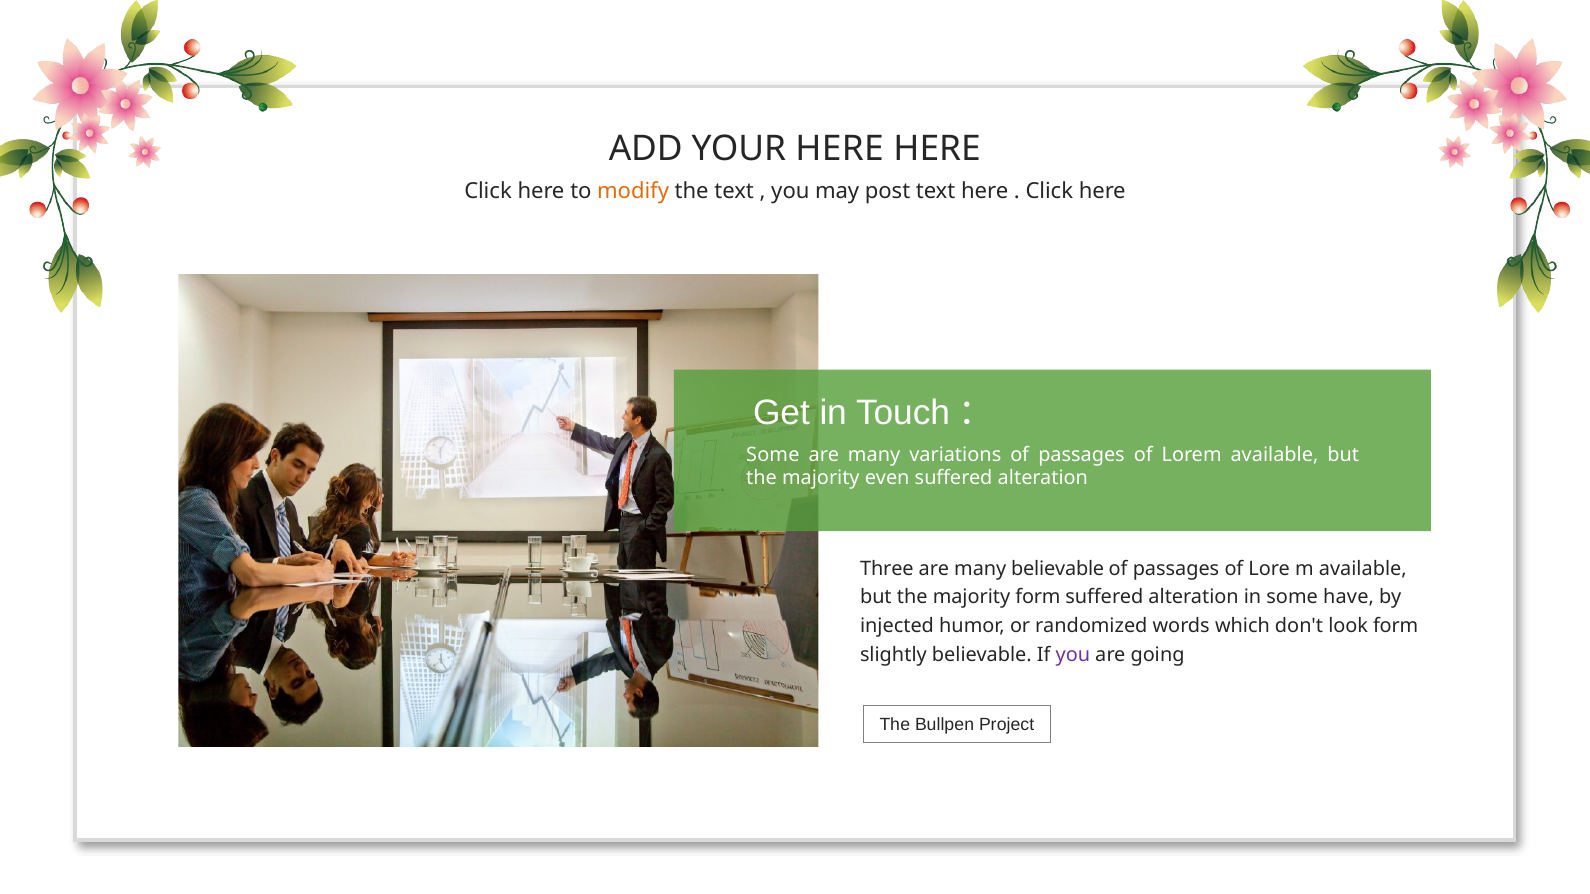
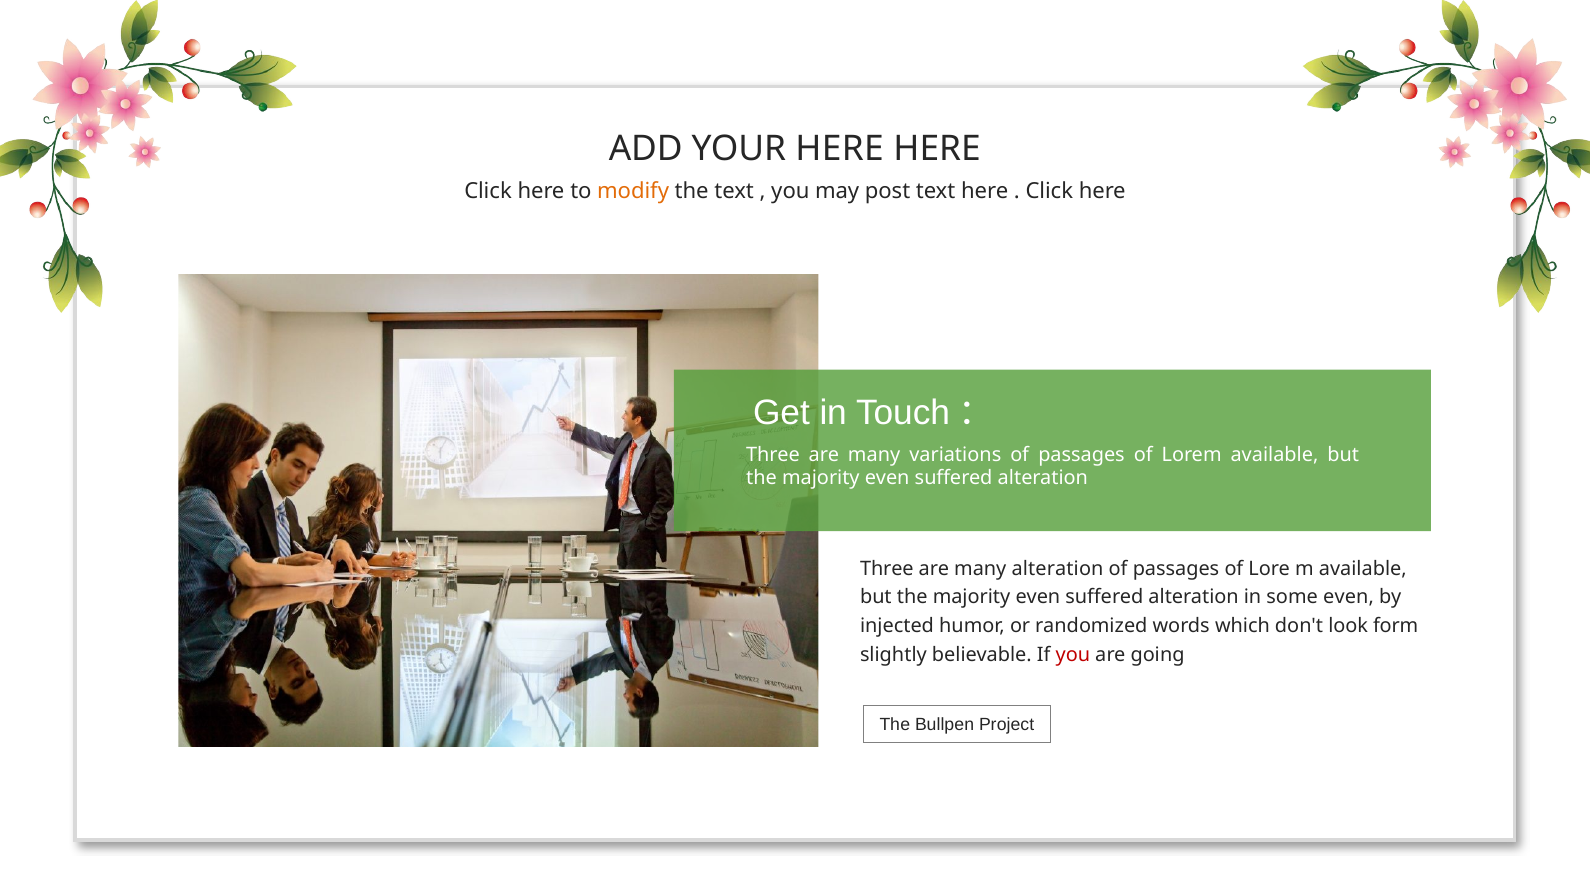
Some at (773, 455): Some -> Three
many believable: believable -> alteration
form at (1038, 598): form -> even
some have: have -> even
you at (1073, 655) colour: purple -> red
